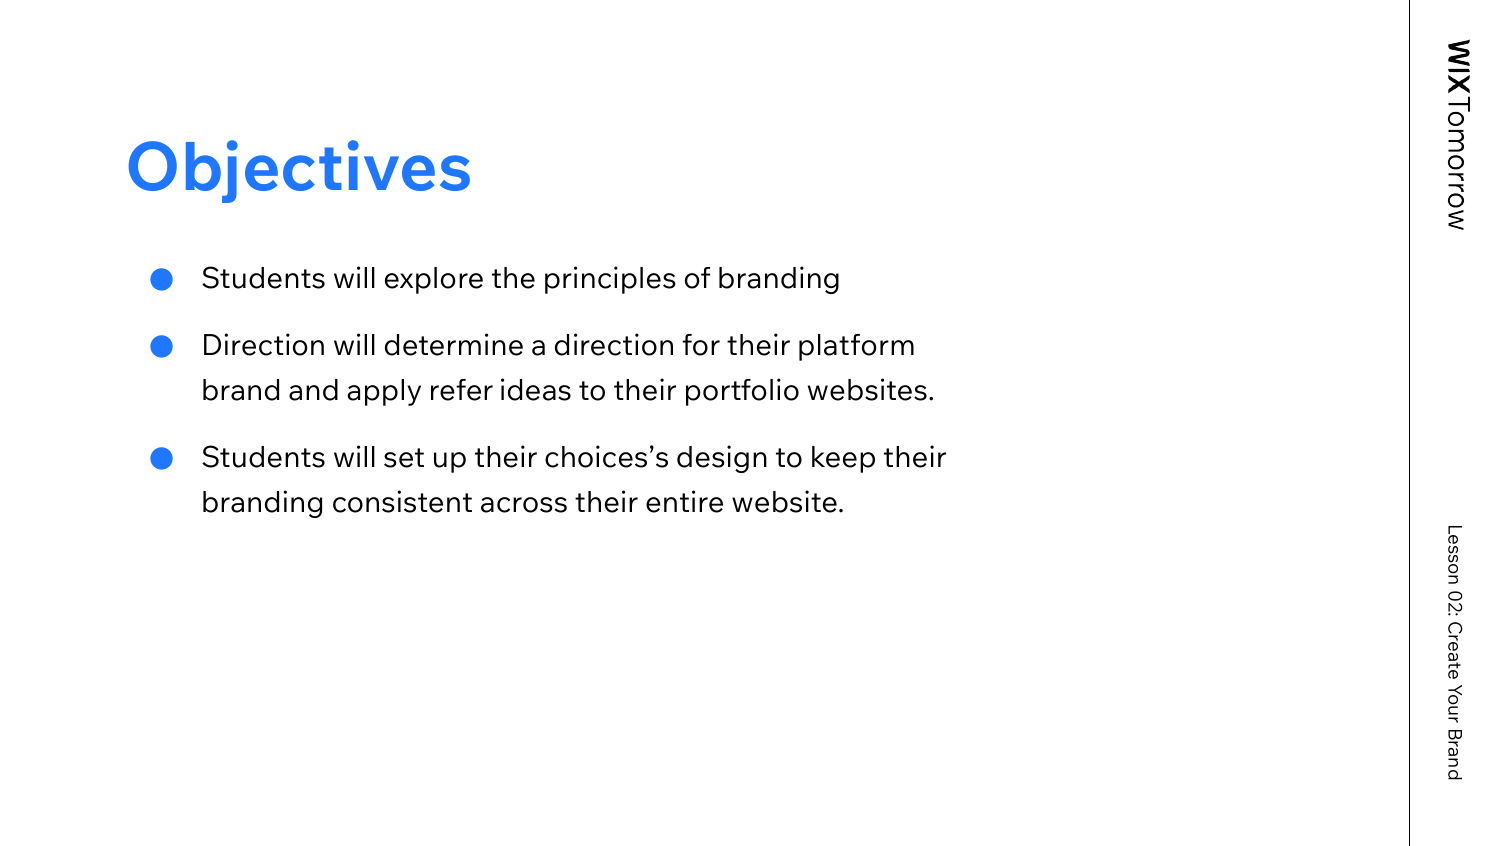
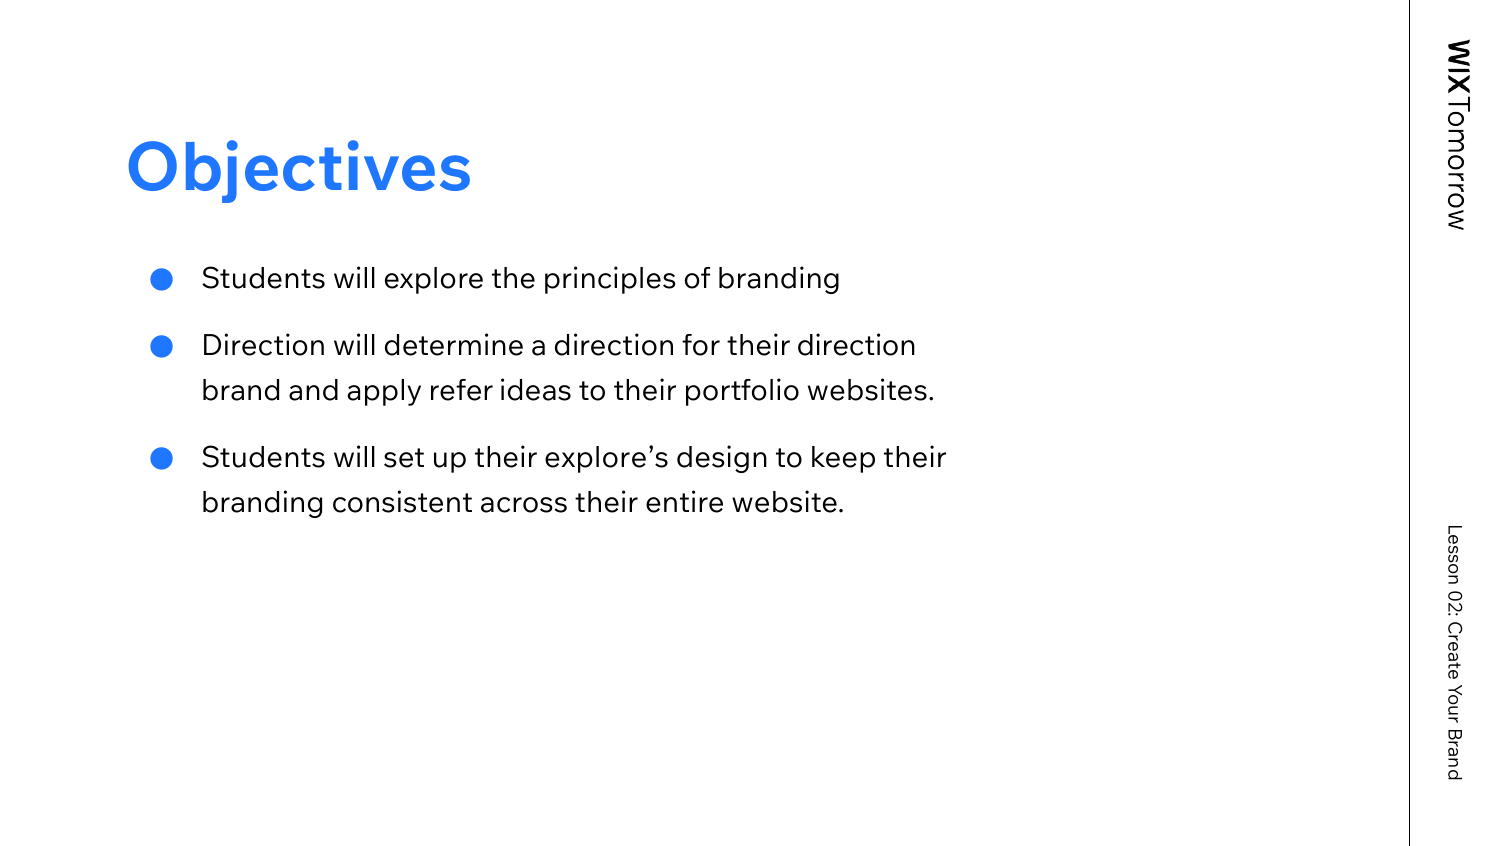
their platform: platform -> direction
choices’s: choices’s -> explore’s
